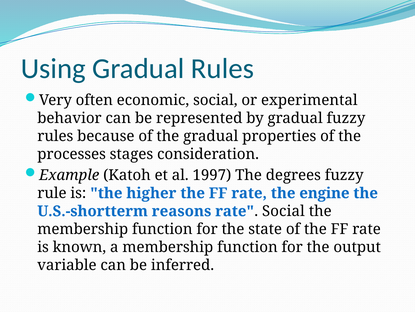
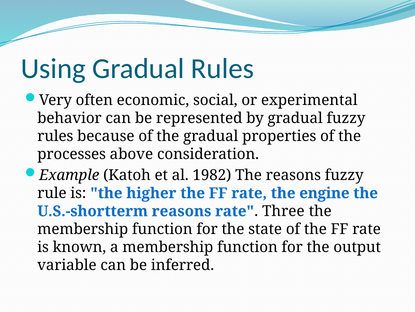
stages: stages -> above
1997: 1997 -> 1982
The degrees: degrees -> reasons
rate Social: Social -> Three
